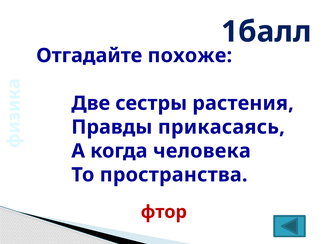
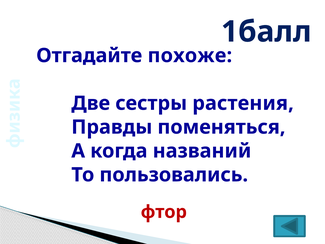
прикасаясь: прикасаясь -> поменяться
человека: человека -> названий
пространства: пространства -> пользовались
